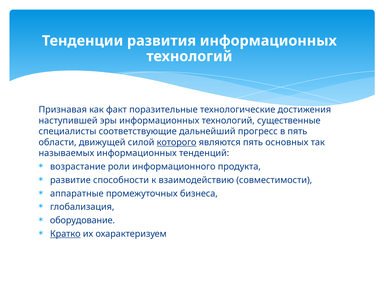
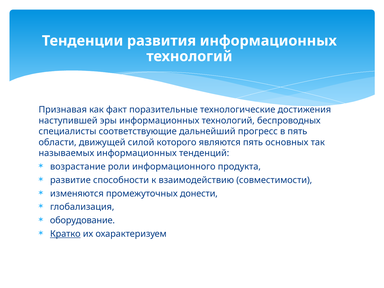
существенные: существенные -> беспроводных
которого underline: present -> none
аппаратные: аппаратные -> изменяются
бизнеса: бизнеса -> донести
